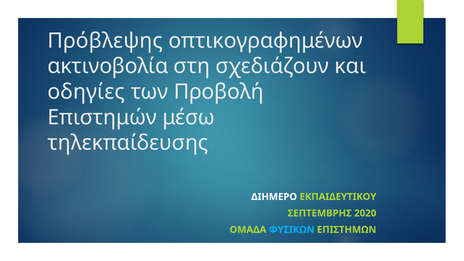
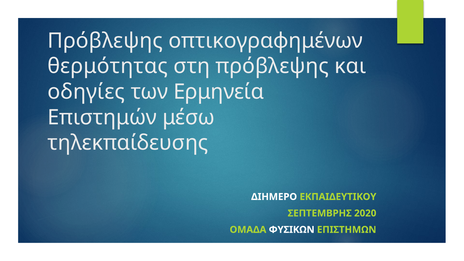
ακτινοβολία: ακτινοβολία -> θερμότητας
στη σχεδιάζουν: σχεδιάζουν -> πρόβλεψης
Προβολή: Προβολή -> Ερμηνεία
ΦΥΣΙΚΩΝ colour: light blue -> white
